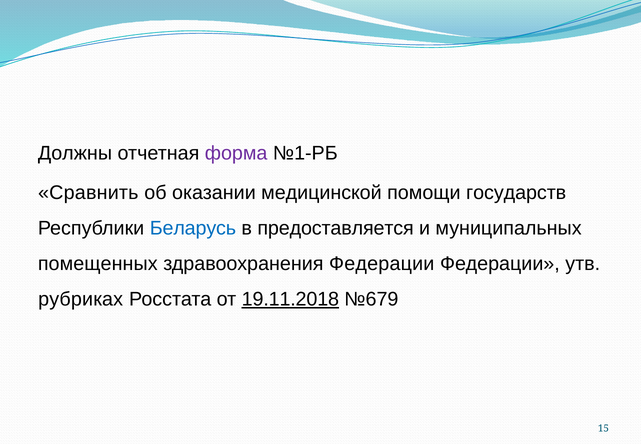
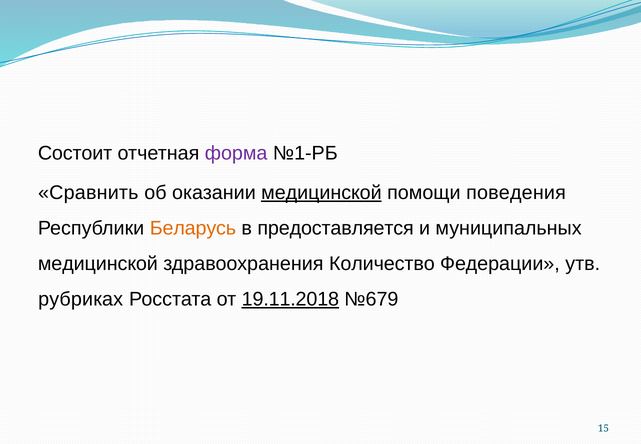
Должны: Должны -> Состоит
медицинской at (321, 193) underline: none -> present
государств: государств -> поведения
Беларусь colour: blue -> orange
помещенных at (98, 264): помещенных -> медицинской
здравоохранения Федерации: Федерации -> Количество
